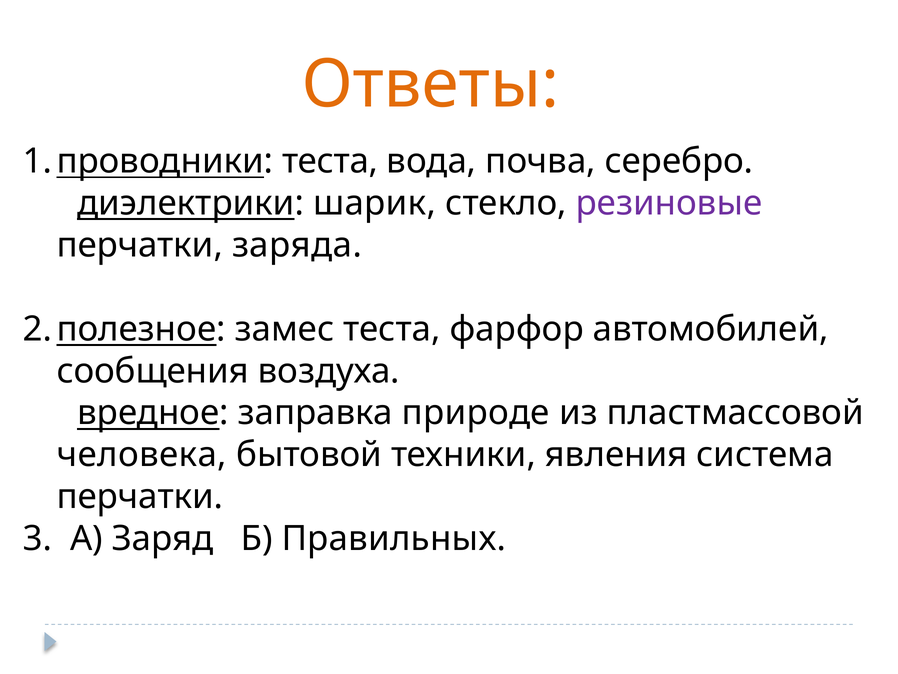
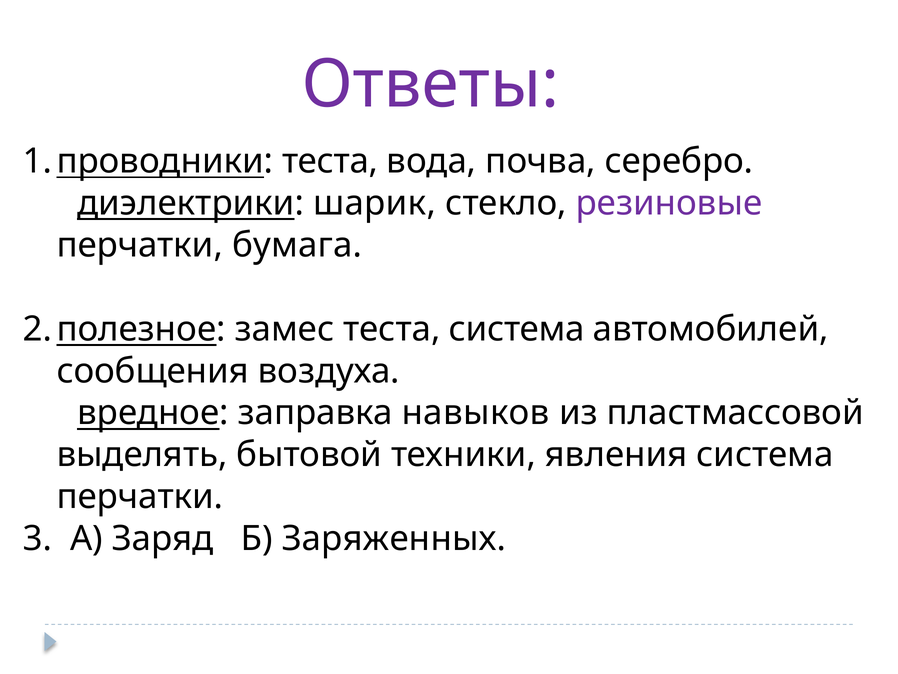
Ответы colour: orange -> purple
заряда: заряда -> бумага
теста фарфор: фарфор -> система
природе: природе -> навыков
человека: человека -> выделять
Правильных: Правильных -> Заряженных
